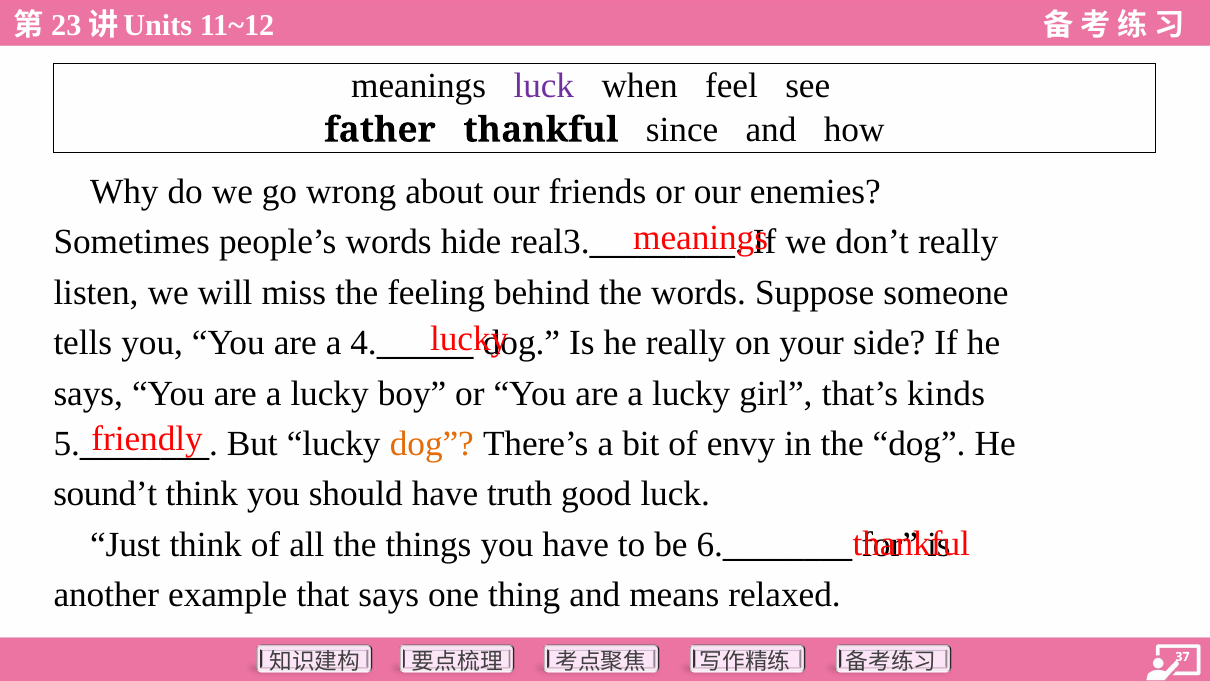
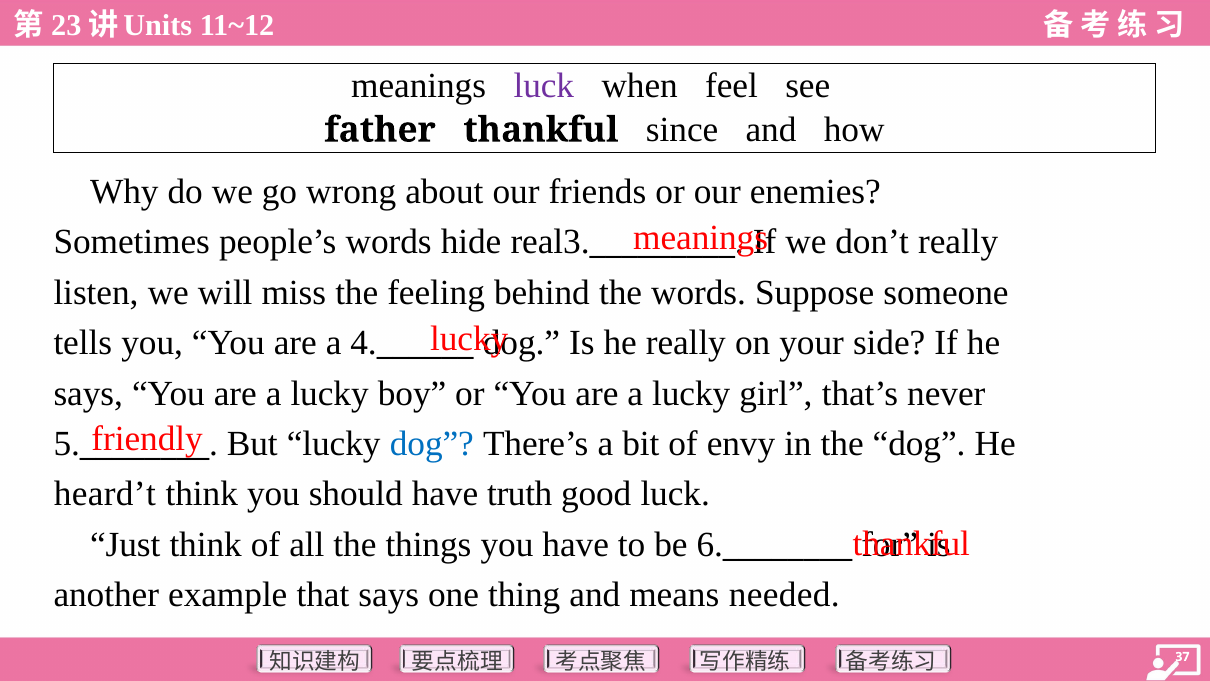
kinds: kinds -> never
dog at (432, 444) colour: orange -> blue
sound’t: sound’t -> heard’t
relaxed: relaxed -> needed
